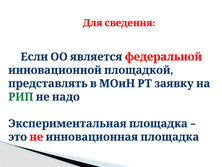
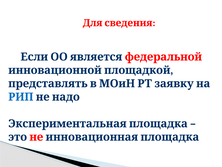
РИП colour: green -> blue
